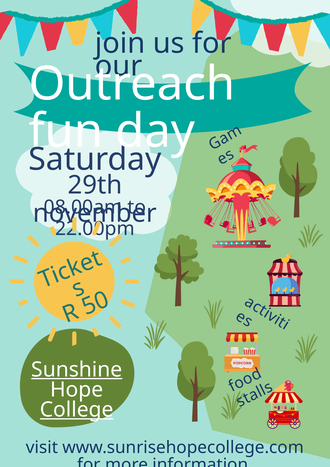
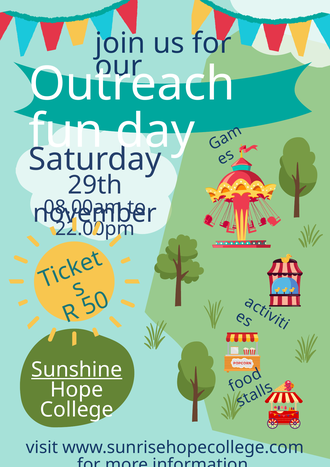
College underline: present -> none
